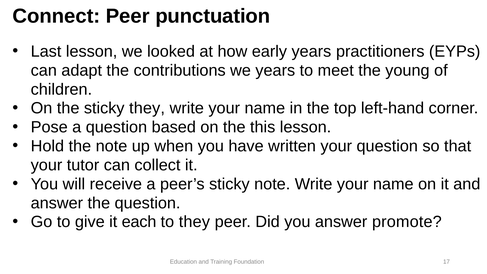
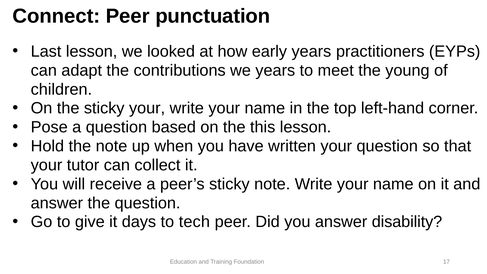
sticky they: they -> your
each: each -> days
to they: they -> tech
promote: promote -> disability
